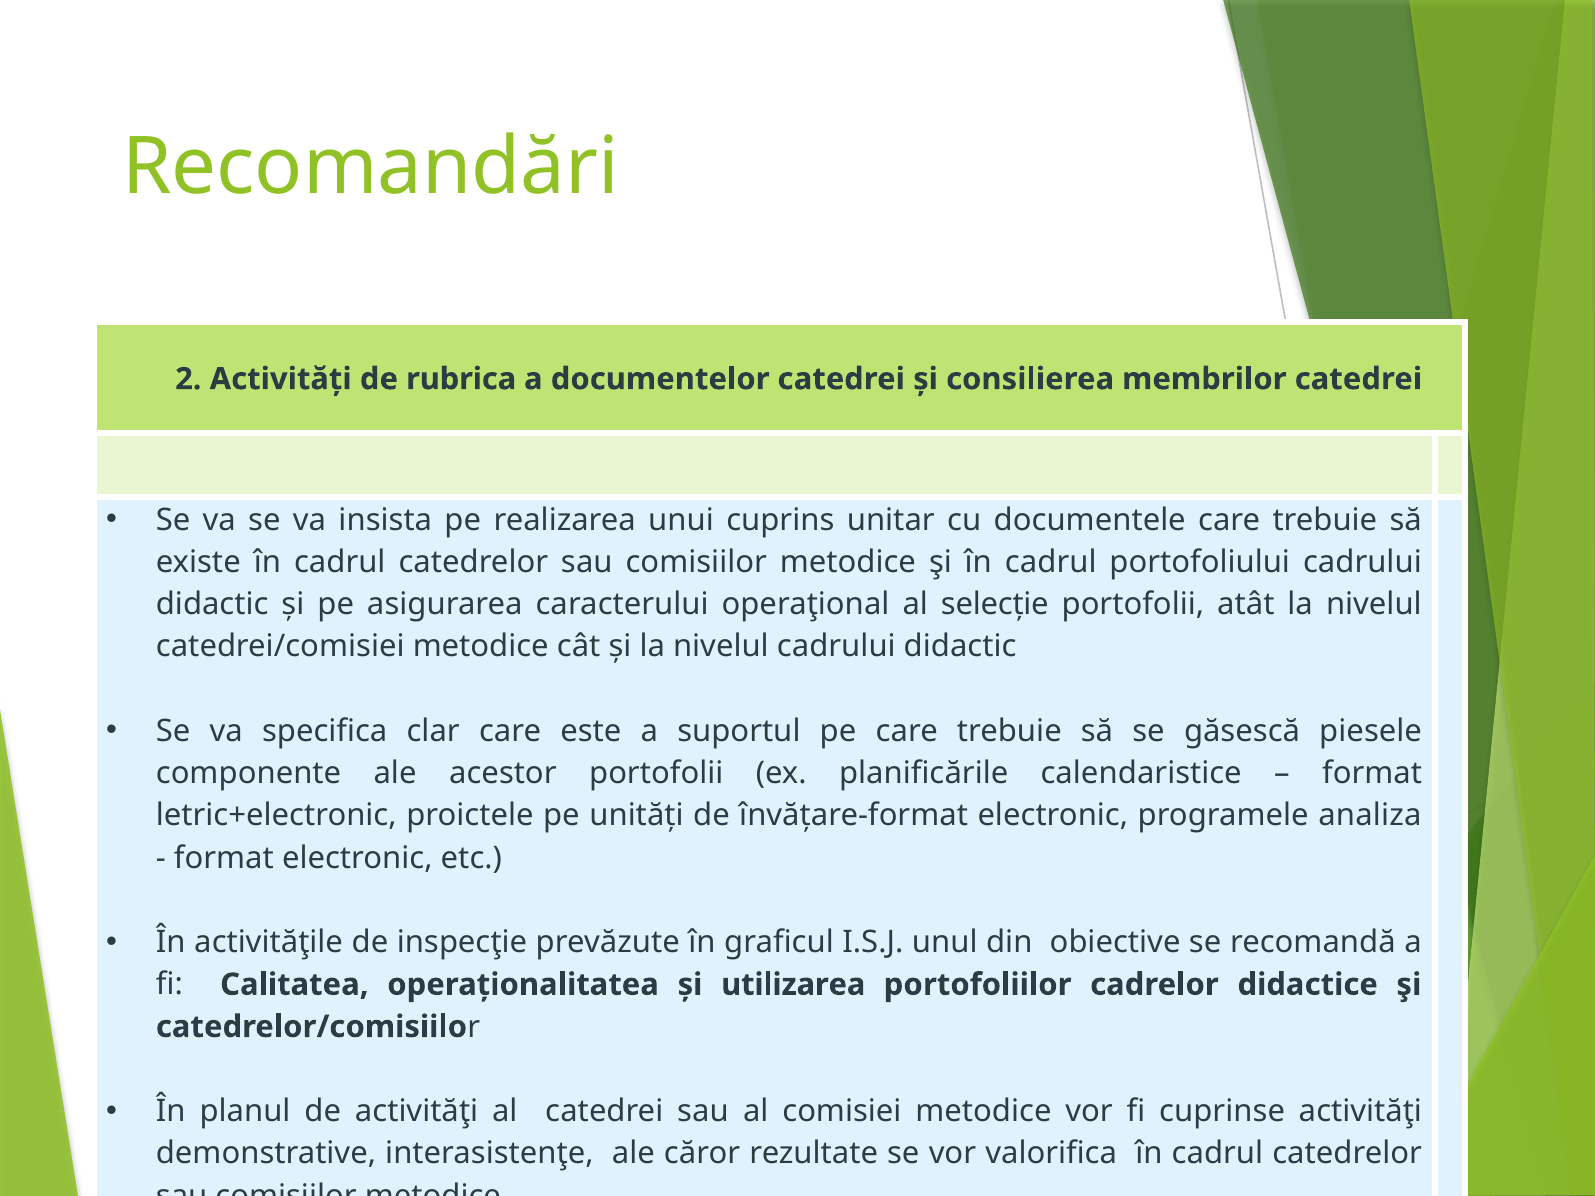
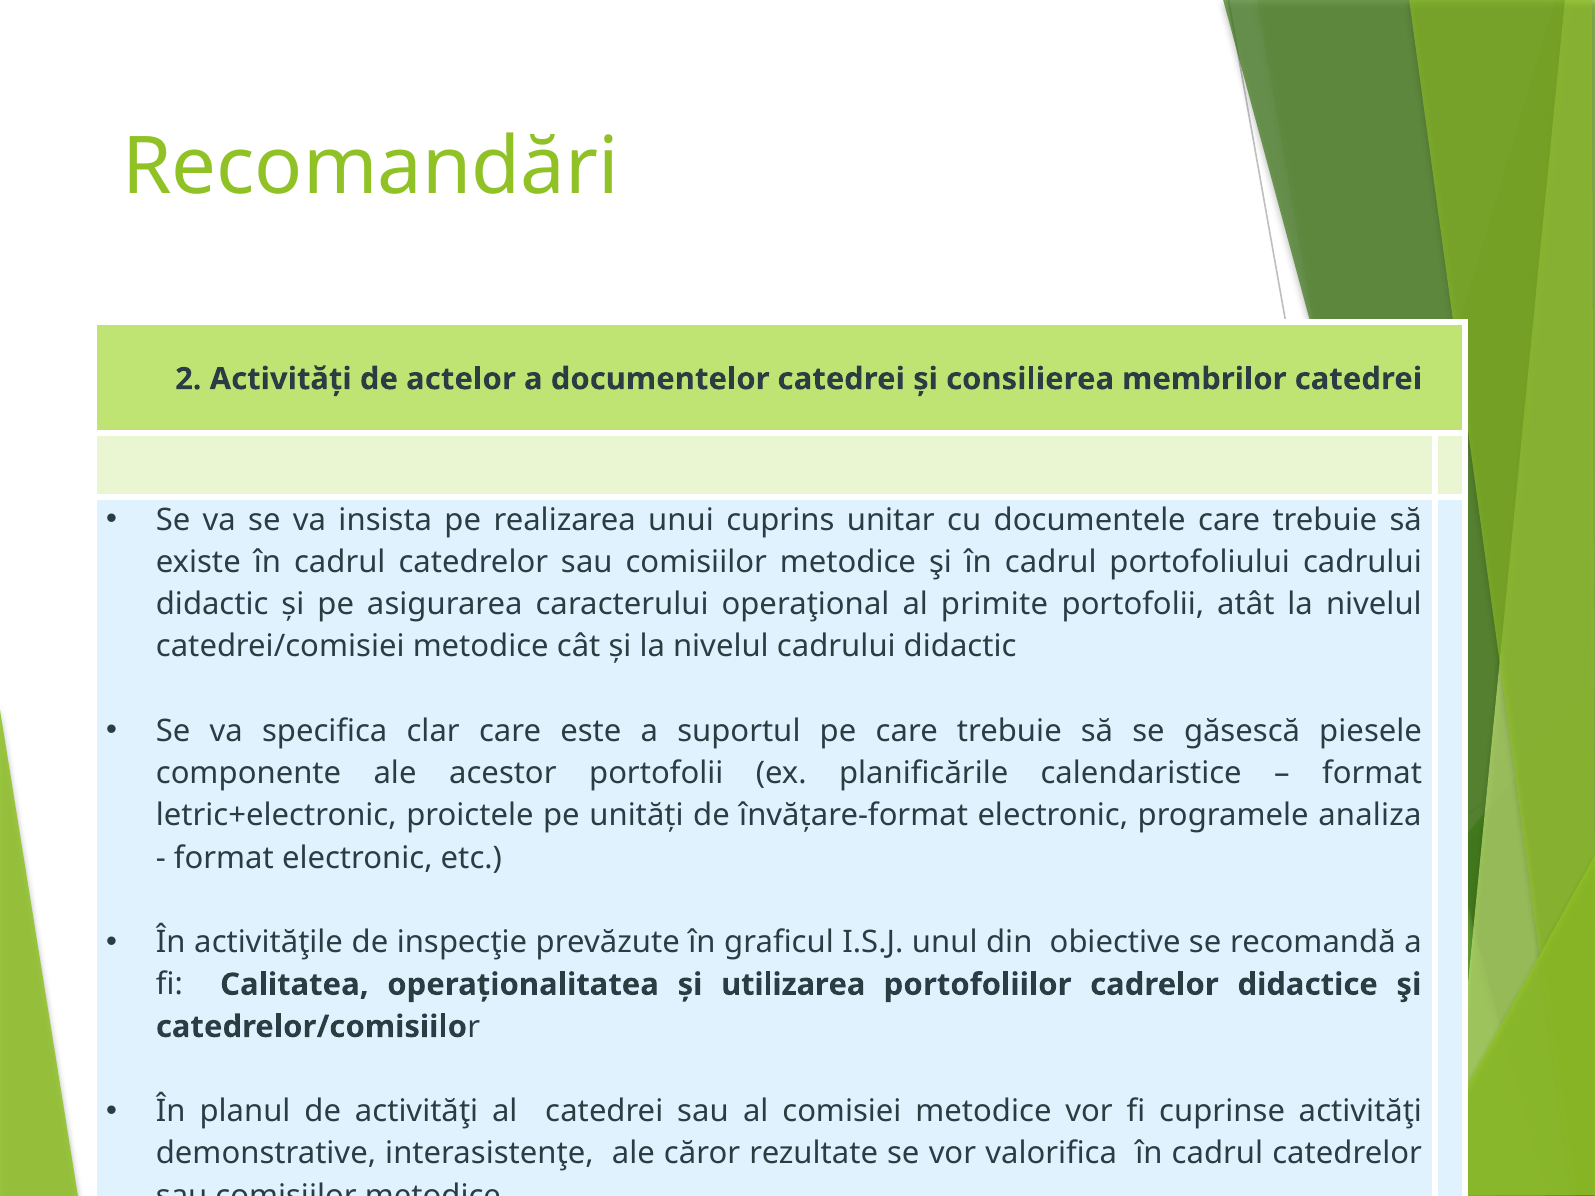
rubrica: rubrica -> actelor
selecție: selecție -> primite
